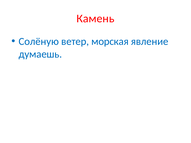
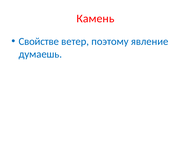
Солёную: Солёную -> Свойстве
морская: морская -> поэтому
